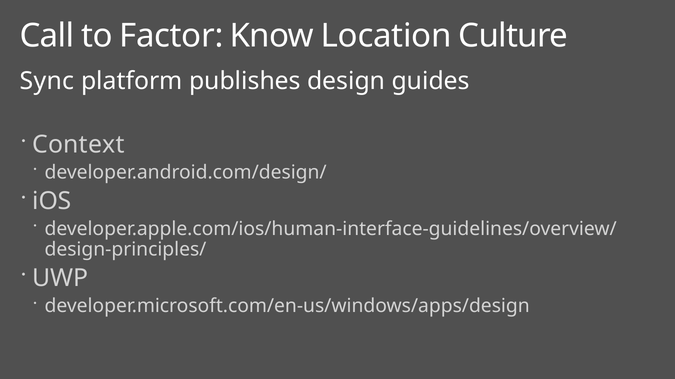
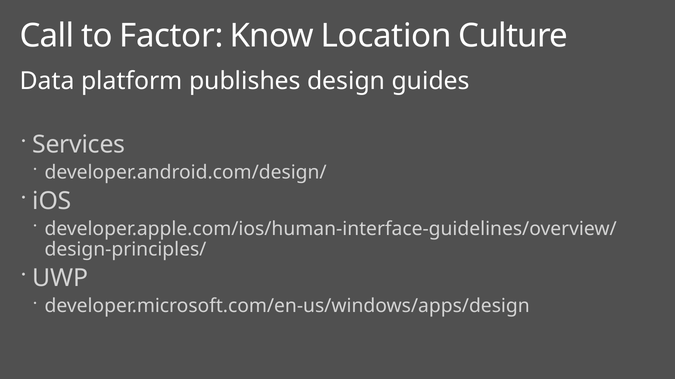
Sync: Sync -> Data
Context: Context -> Services
